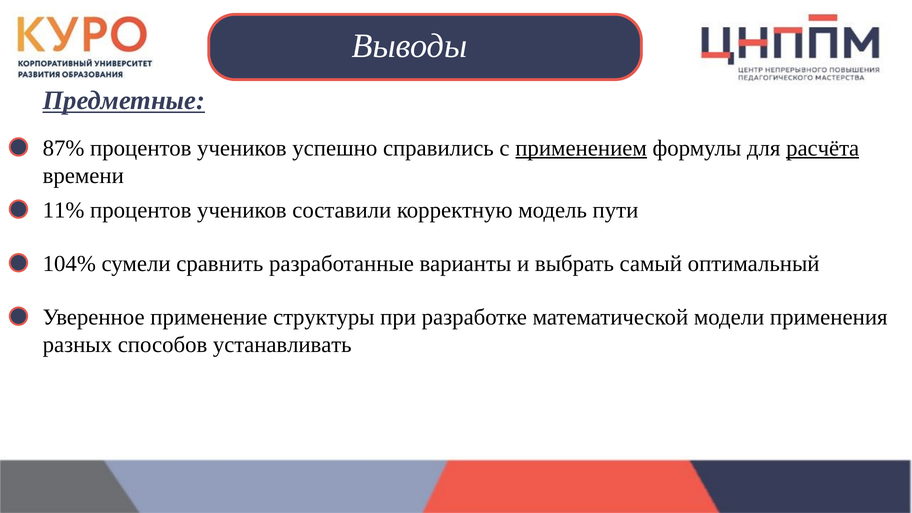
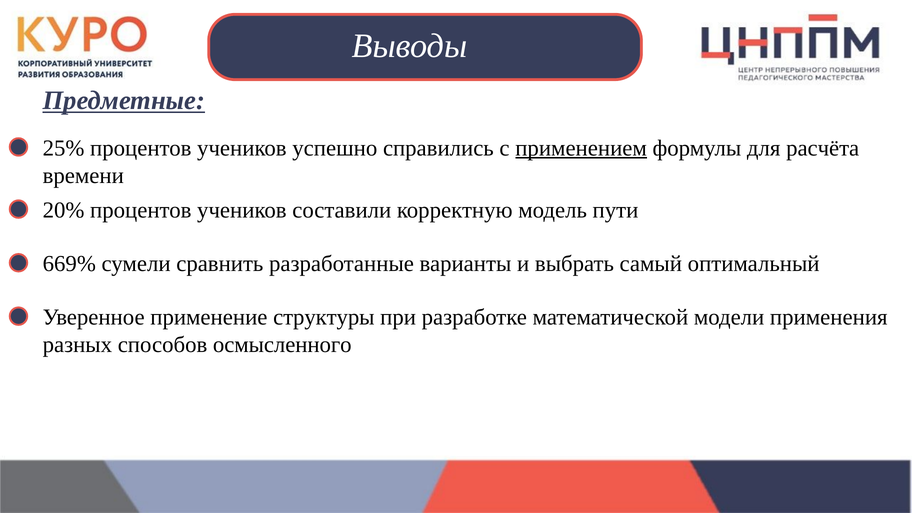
87%: 87% -> 25%
расчёта underline: present -> none
11%: 11% -> 20%
104%: 104% -> 669%
устанавливать: устанавливать -> осмысленного
